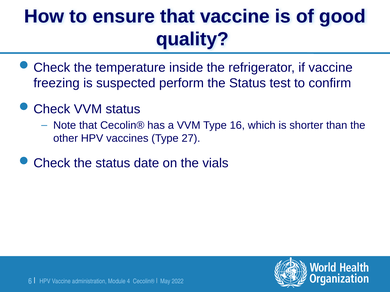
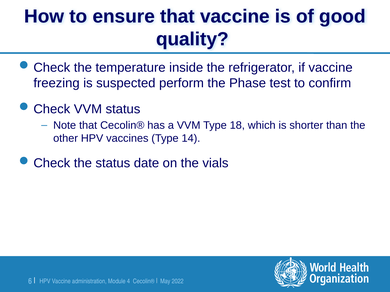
perform the Status: Status -> Phase
16: 16 -> 18
27: 27 -> 14
